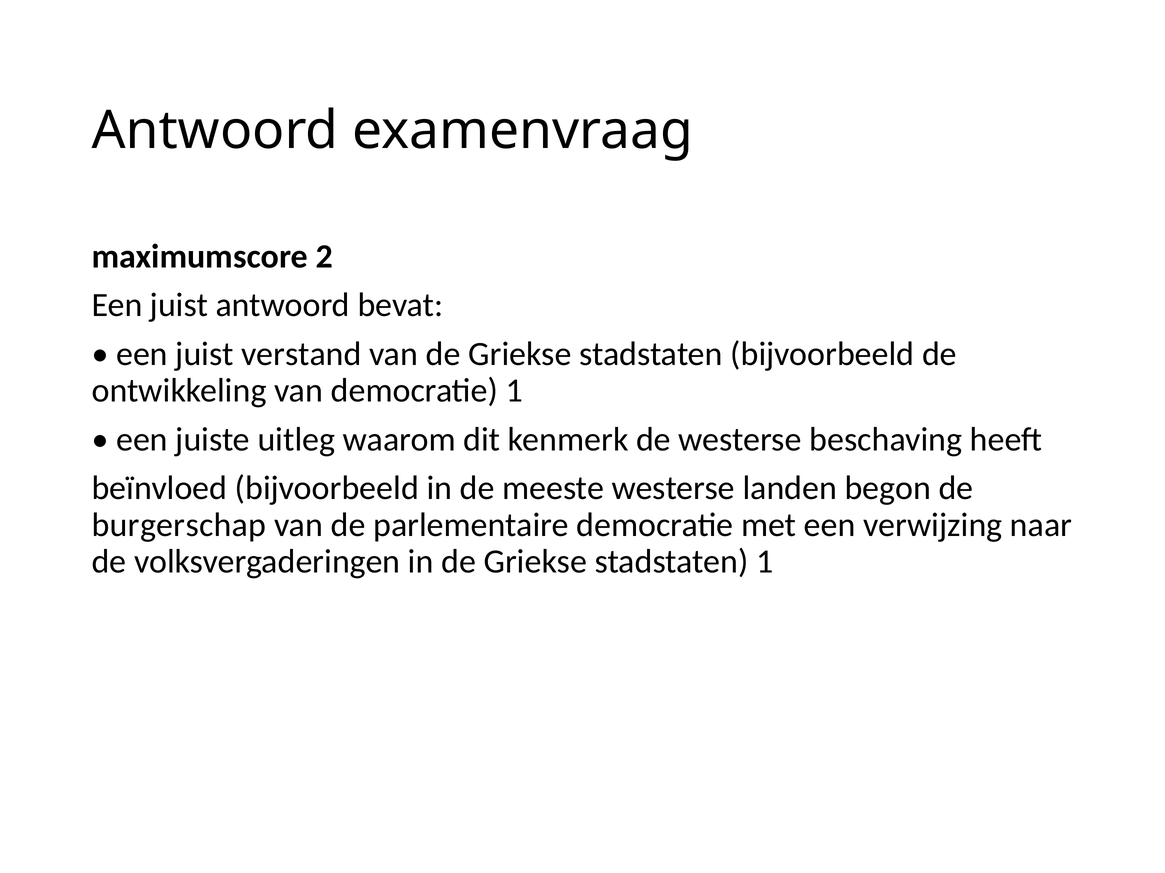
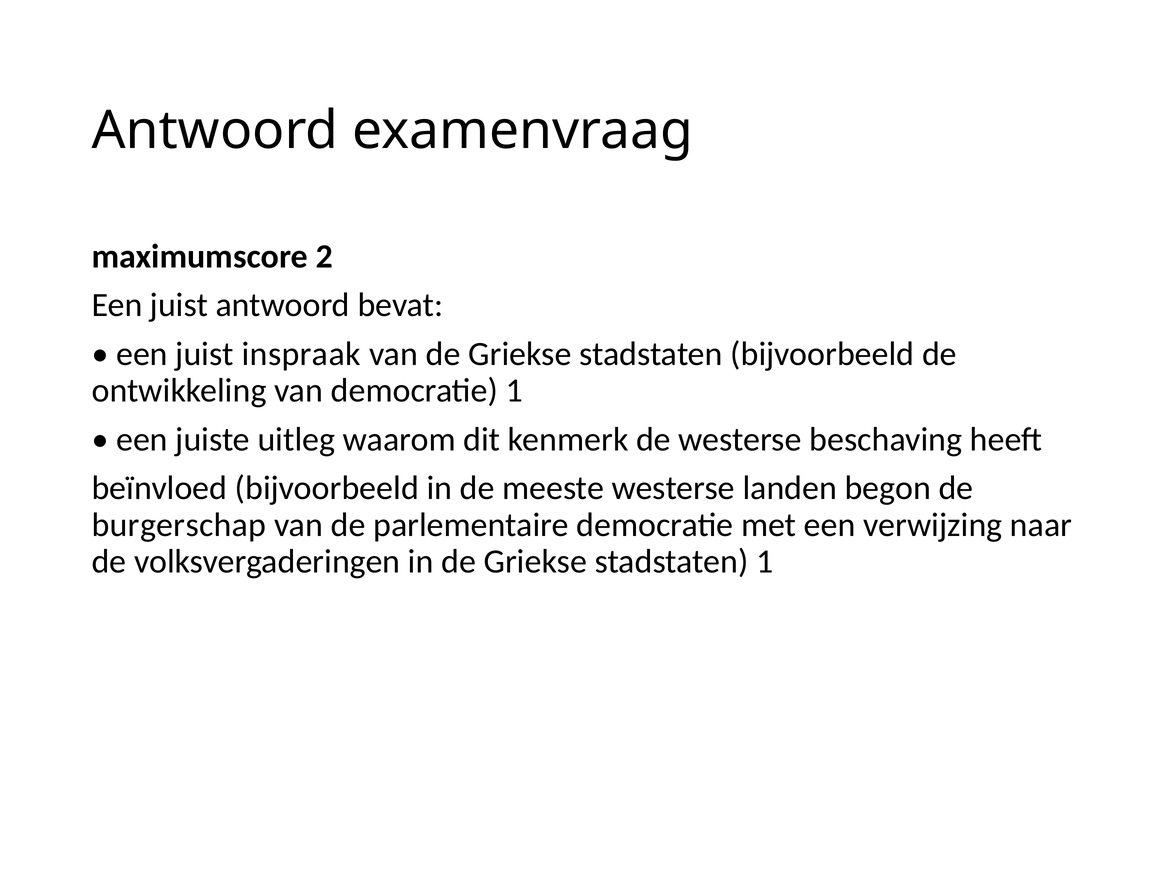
verstand: verstand -> inspraak
